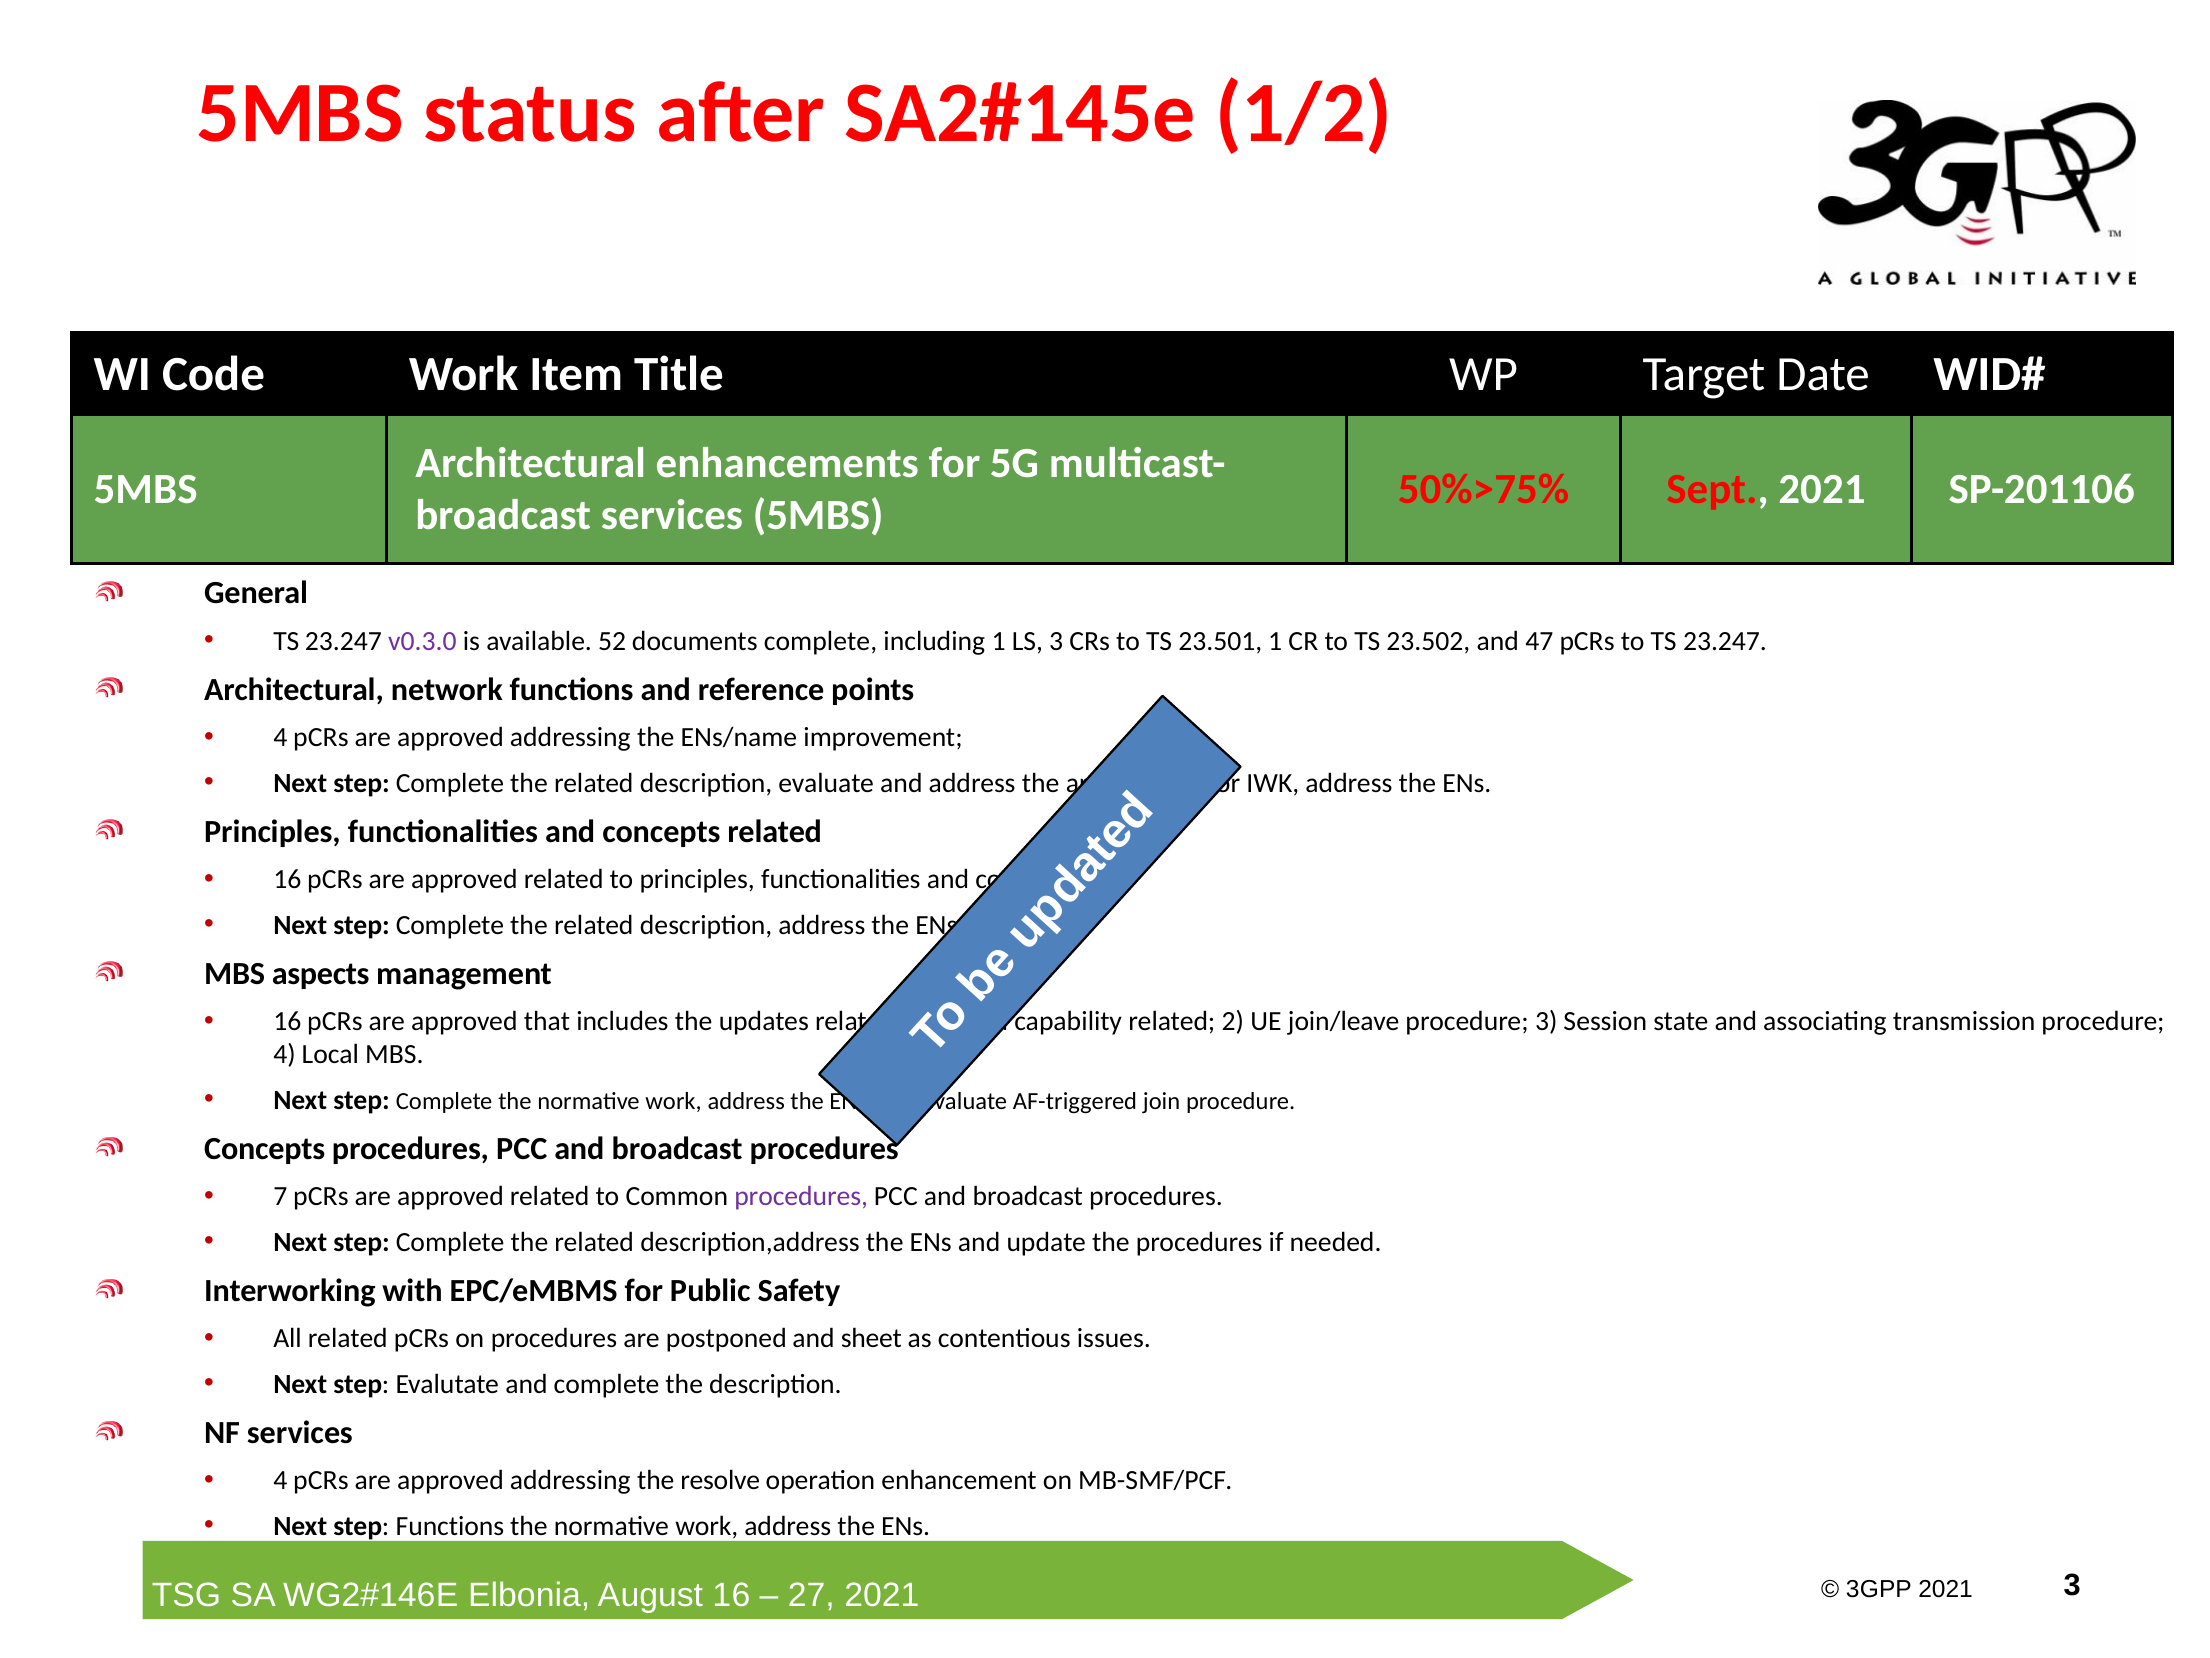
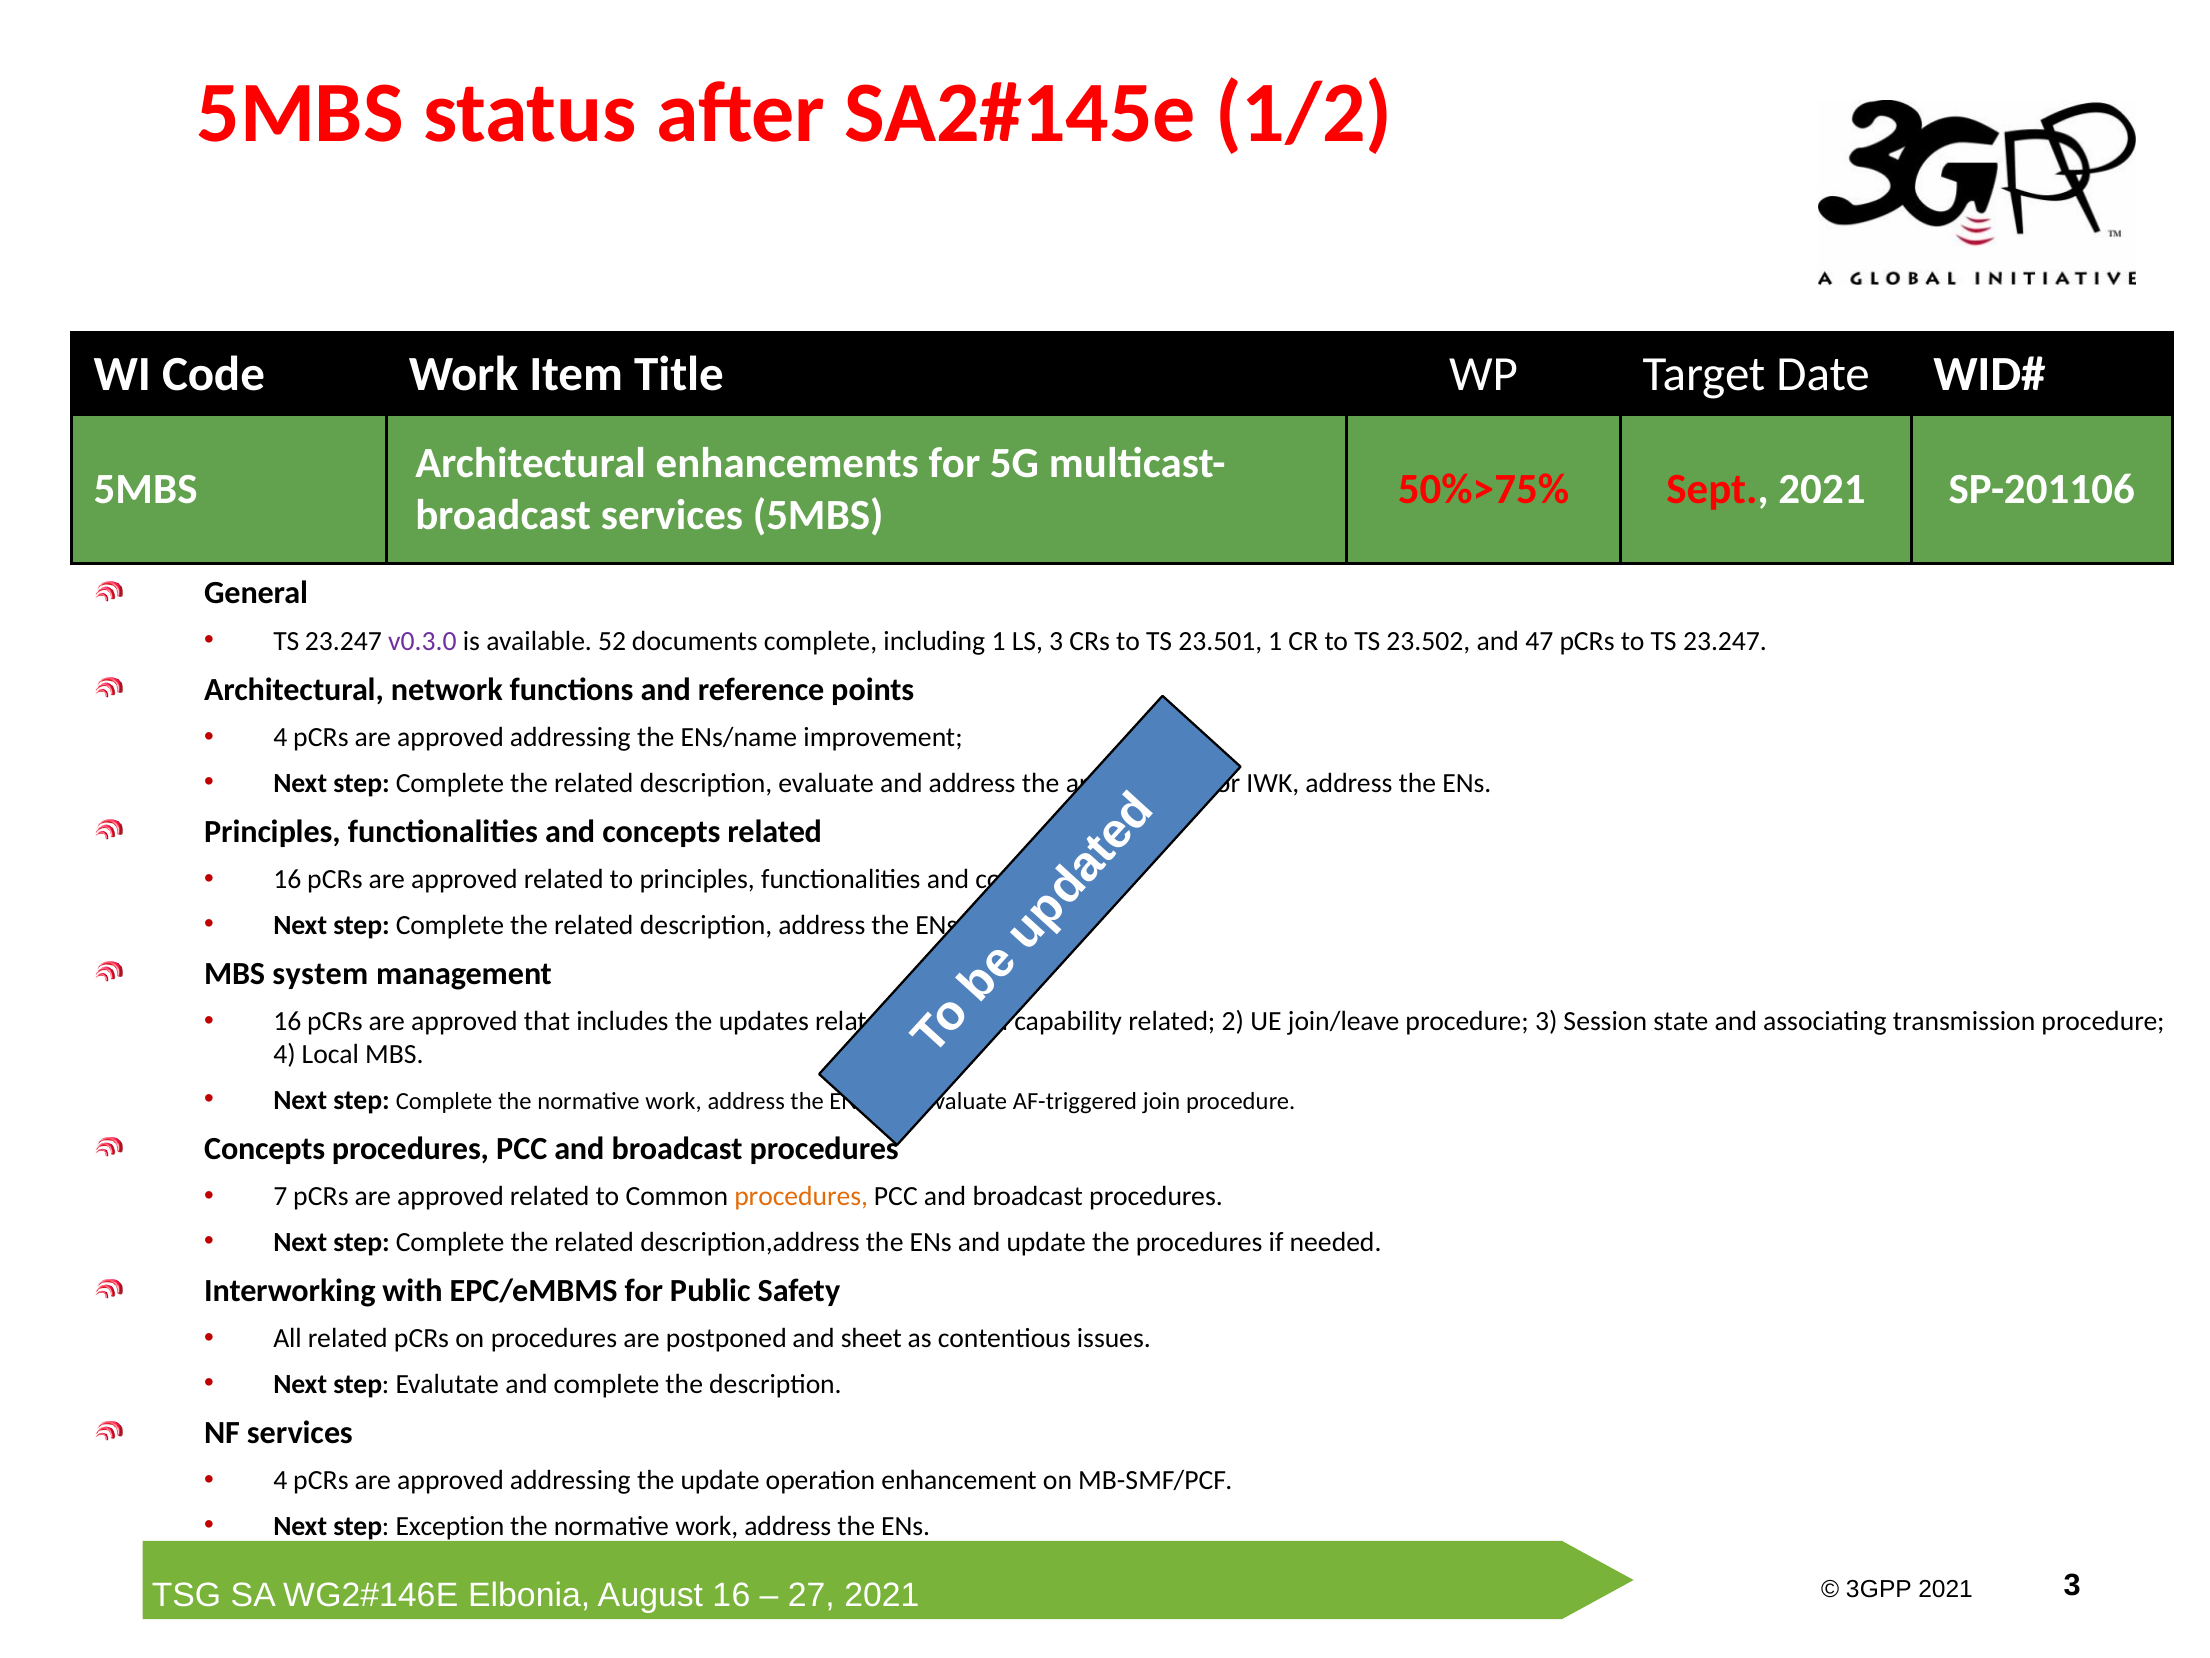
aspects: aspects -> system
procedures at (801, 1196) colour: purple -> orange
the resolve: resolve -> update
step Functions: Functions -> Exception
